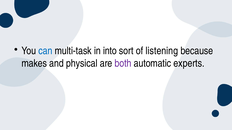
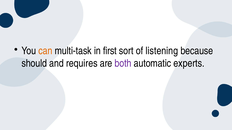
can colour: blue -> orange
into: into -> first
makes: makes -> should
physical: physical -> requires
